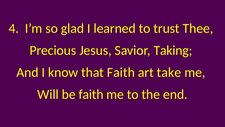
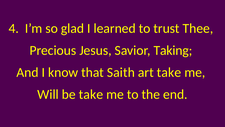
that Faith: Faith -> Saith
be faith: faith -> take
